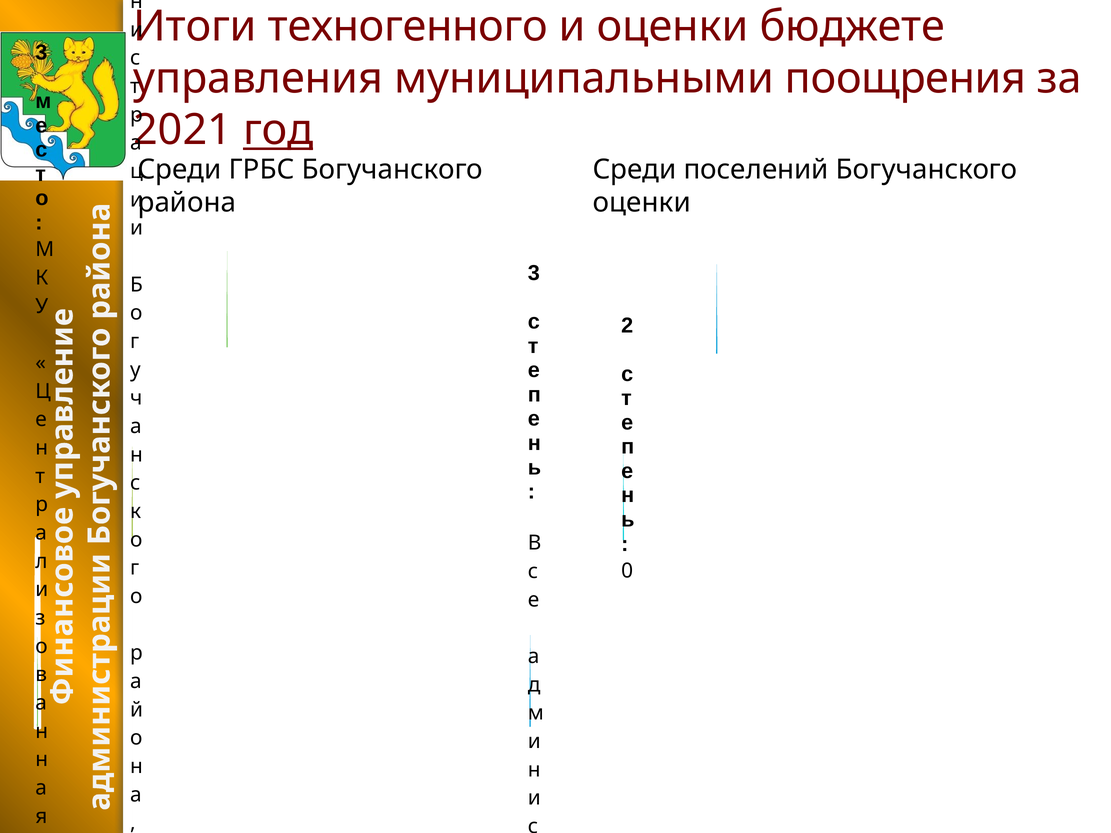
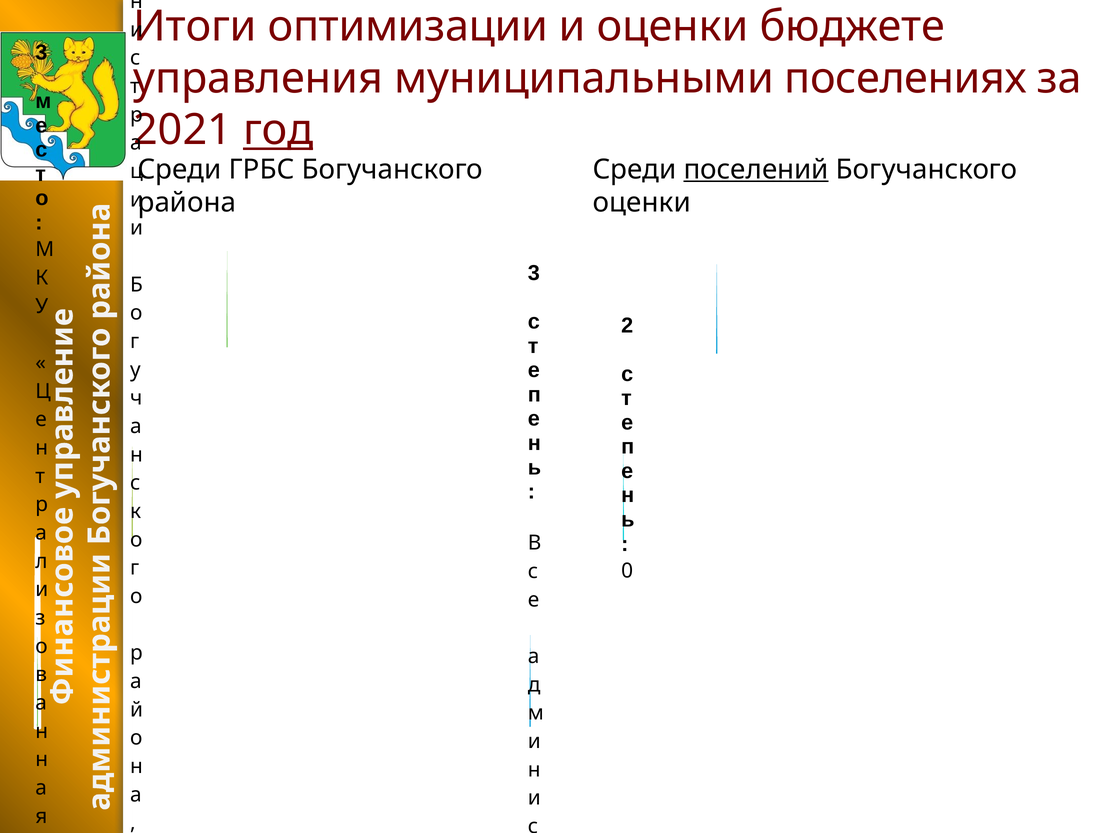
техногенного: техногенного -> оптимизации
поощрения: поощрения -> поселениях
поселений underline: none -> present
